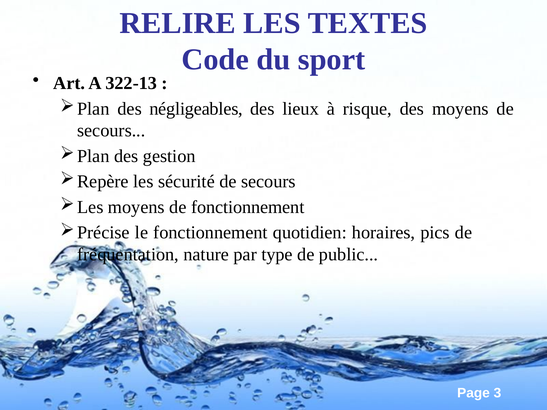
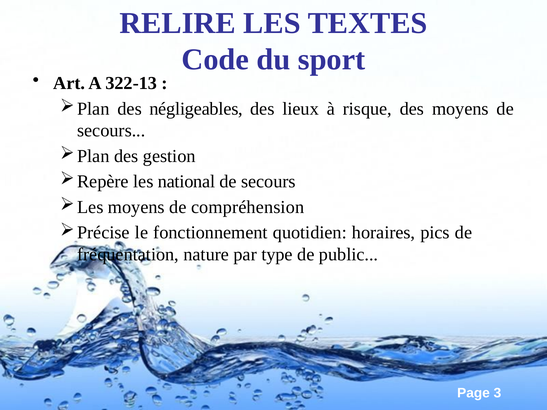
sécurité: sécurité -> national
de fonctionnement: fonctionnement -> compréhension
